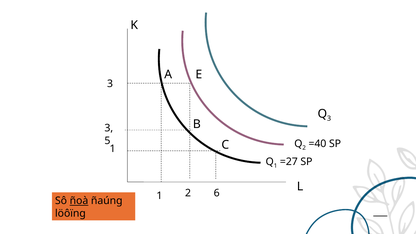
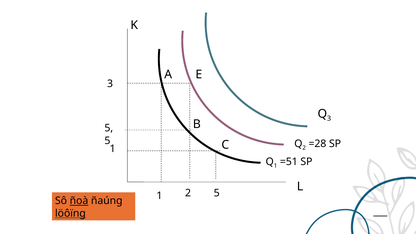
3 at (109, 128): 3 -> 5
=40: =40 -> =28
=27: =27 -> =51
2 6: 6 -> 5
löôïng underline: none -> present
